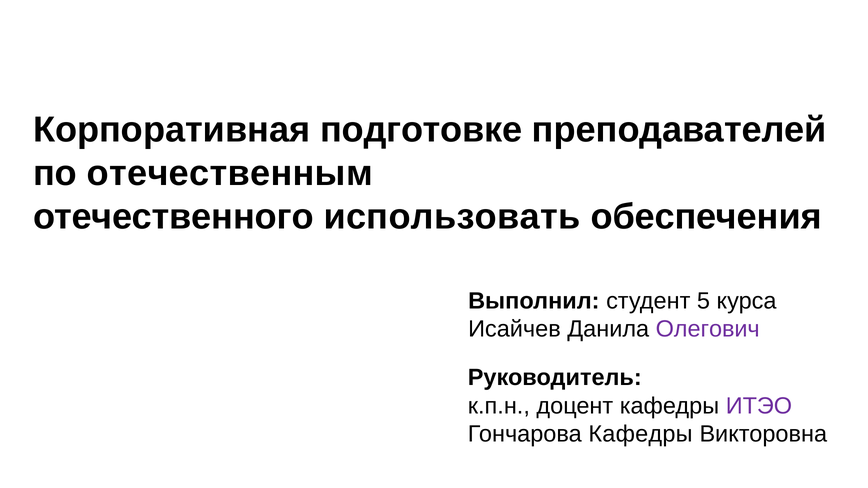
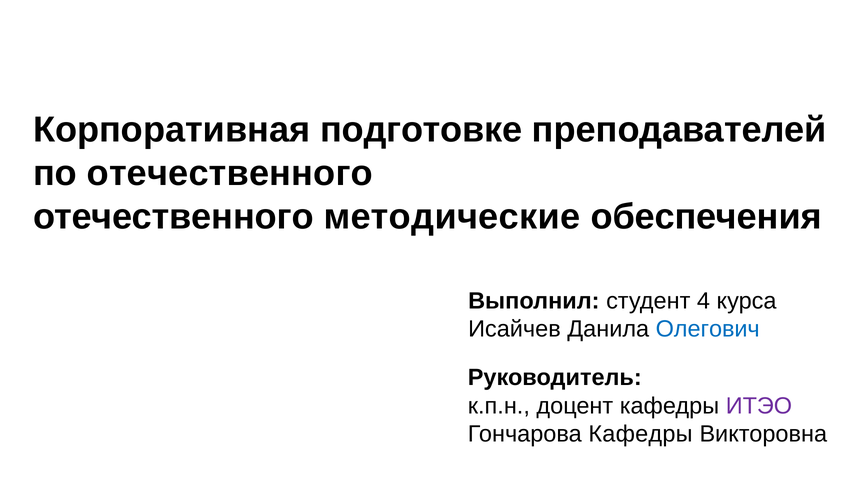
по отечественным: отечественным -> отечественного
использовать: использовать -> методические
5: 5 -> 4
Олегович colour: purple -> blue
